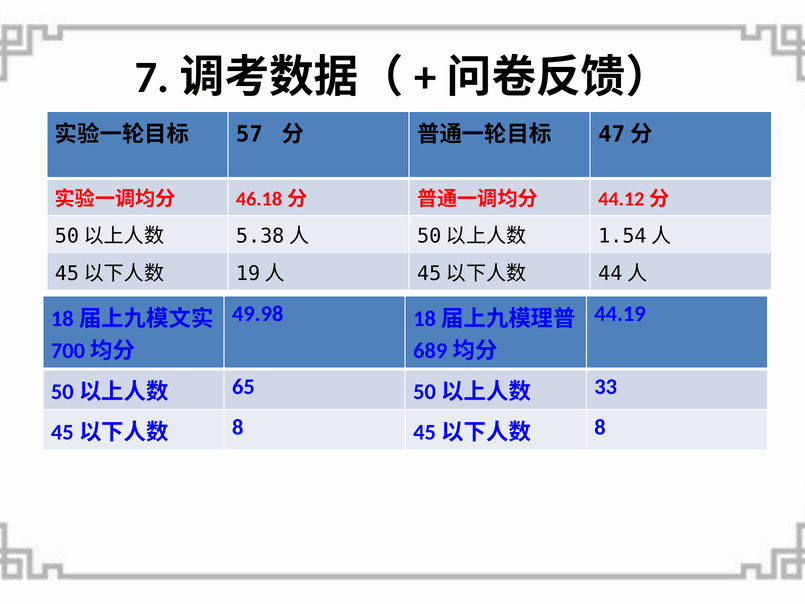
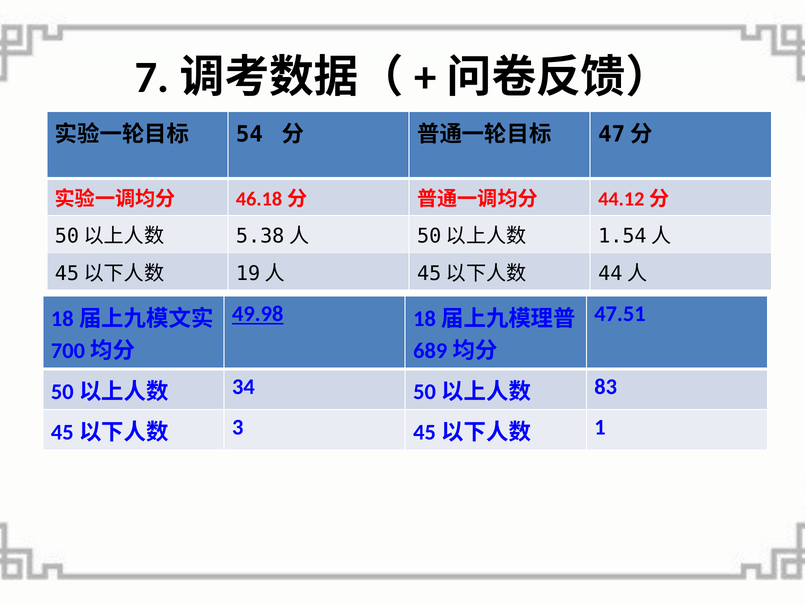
57: 57 -> 54
49.98 underline: none -> present
44.19: 44.19 -> 47.51
65: 65 -> 34
33: 33 -> 83
8 at (238, 427): 8 -> 3
8 at (600, 427): 8 -> 1
